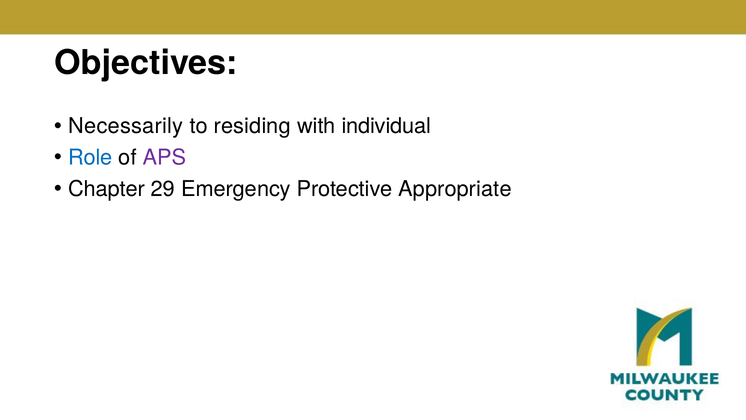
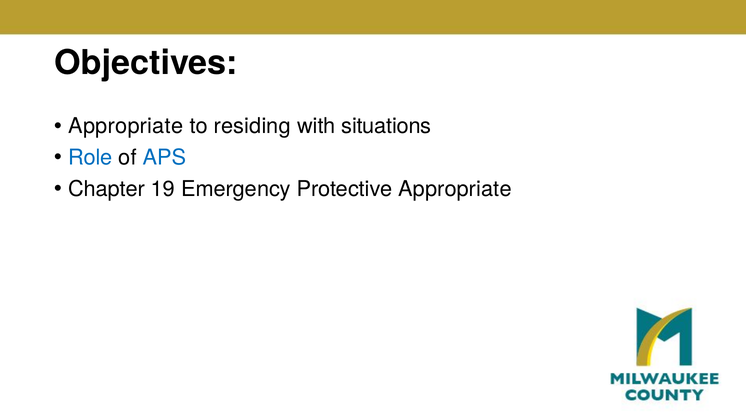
Necessarily at (126, 126): Necessarily -> Appropriate
individual: individual -> situations
APS colour: purple -> blue
29: 29 -> 19
